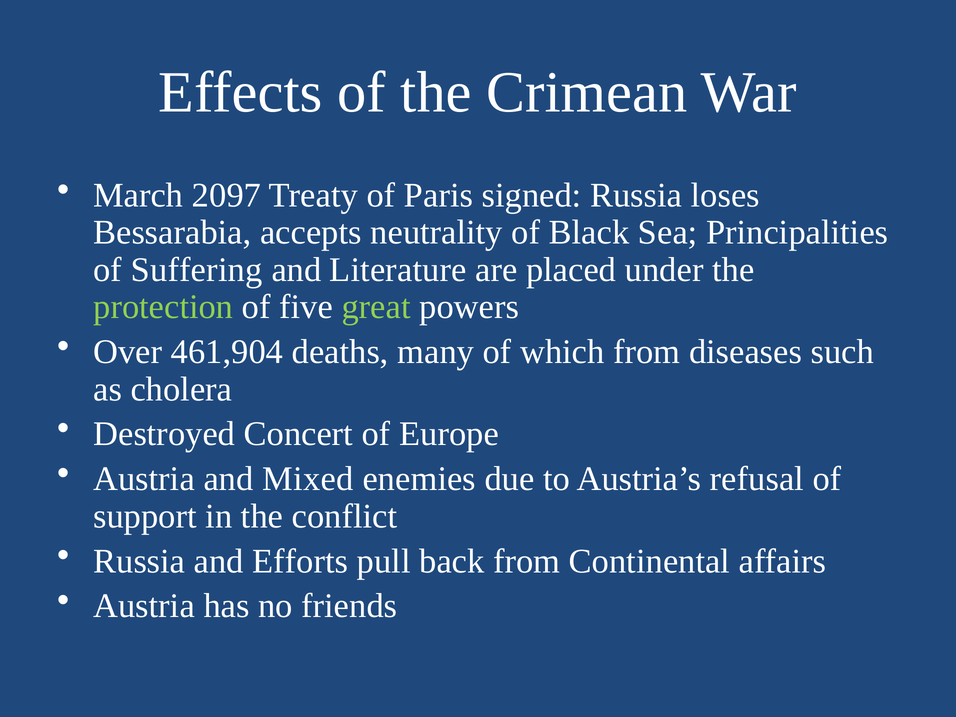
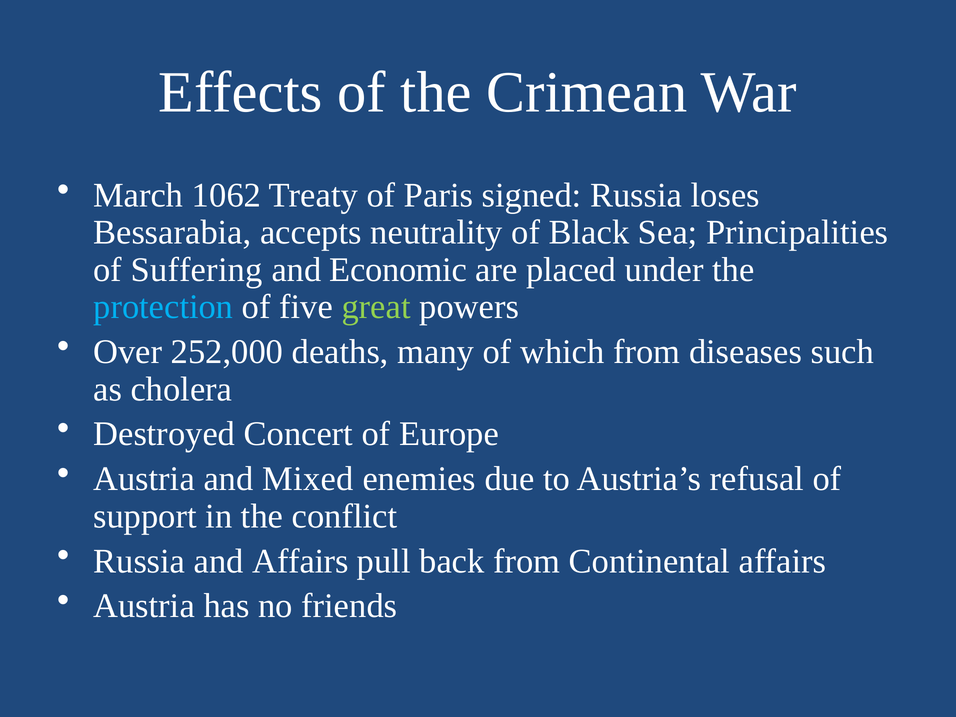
2097: 2097 -> 1062
Literature: Literature -> Economic
protection colour: light green -> light blue
461,904: 461,904 -> 252,000
and Efforts: Efforts -> Affairs
